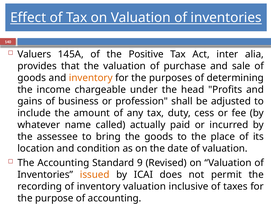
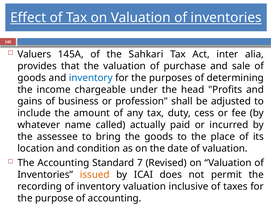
Positive: Positive -> Sahkari
inventory at (91, 77) colour: orange -> blue
9: 9 -> 7
